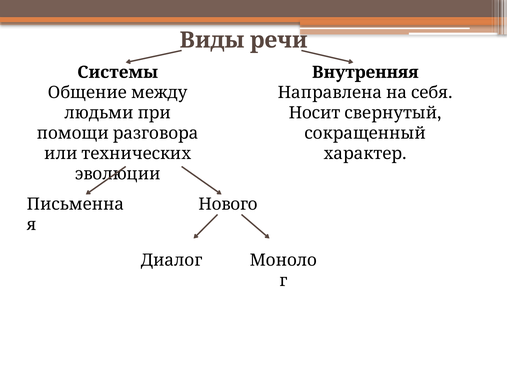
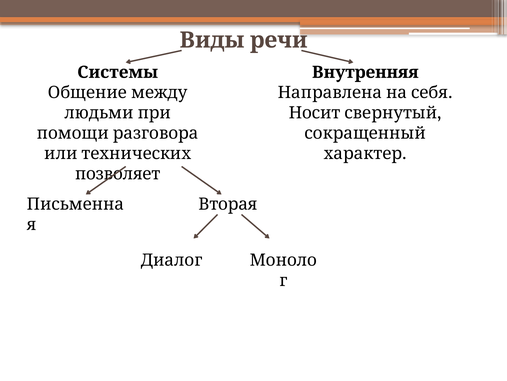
эволюции: эволюции -> позволяет
Нового: Нового -> Вторая
